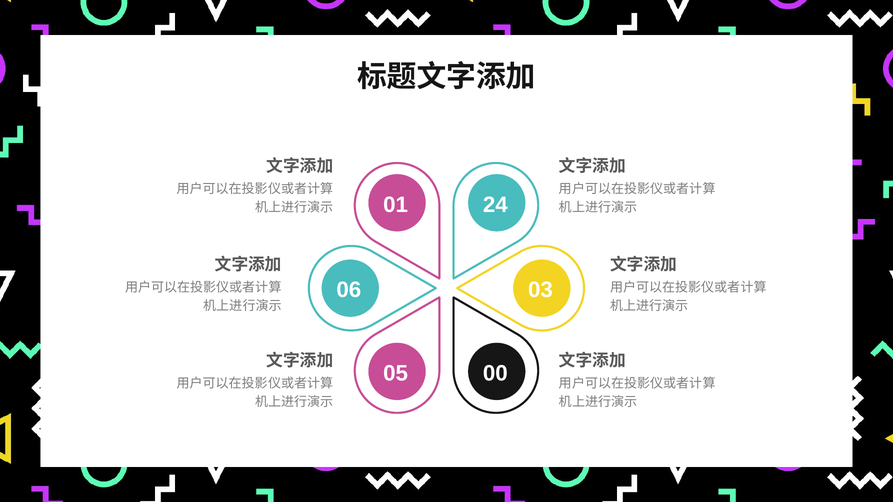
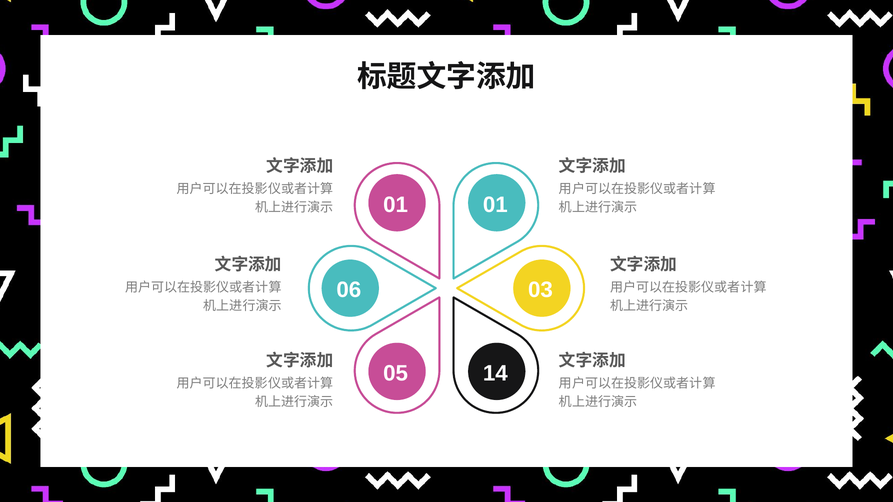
01 24: 24 -> 01
00: 00 -> 14
